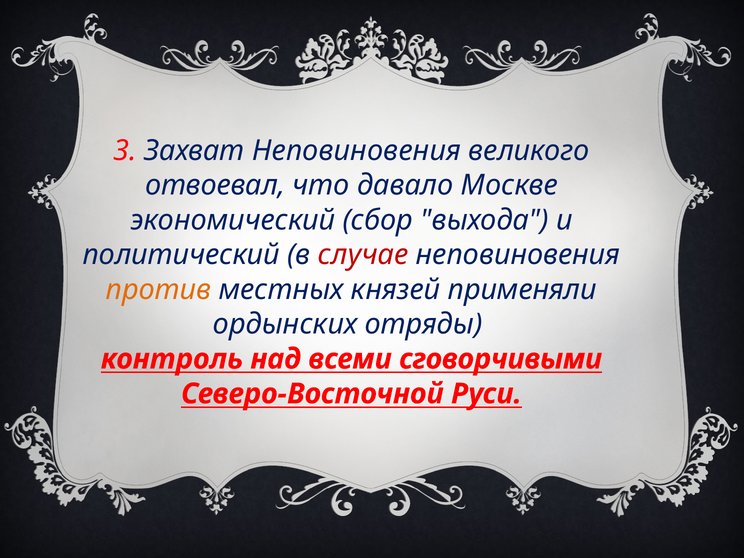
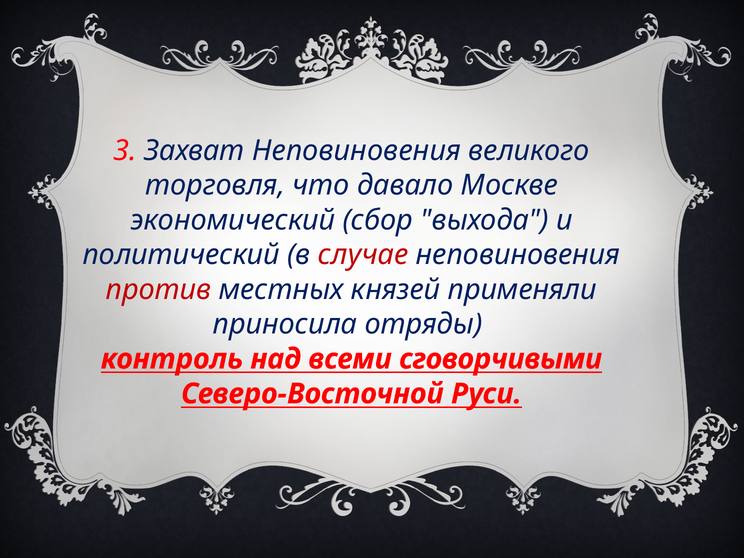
отвоевал: отвоевал -> торговля
против colour: orange -> red
ордынских: ордынских -> приносила
